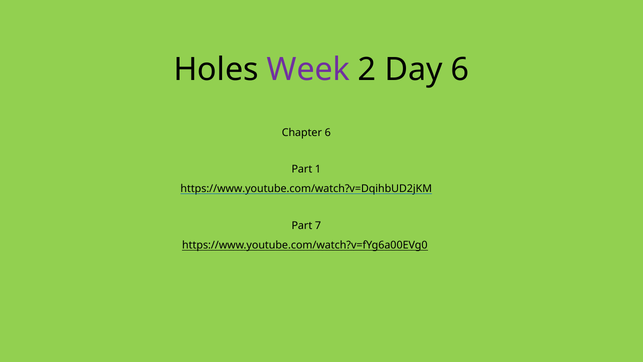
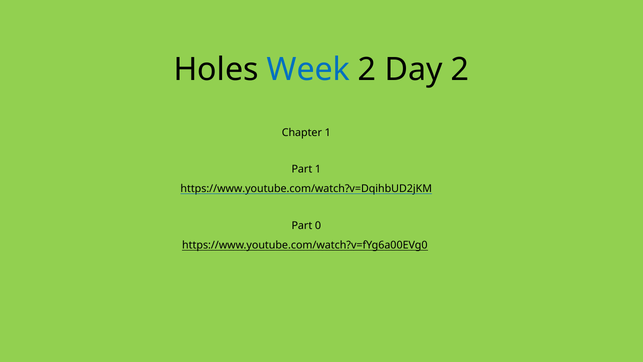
Week colour: purple -> blue
Day 6: 6 -> 2
Chapter 6: 6 -> 1
7: 7 -> 0
